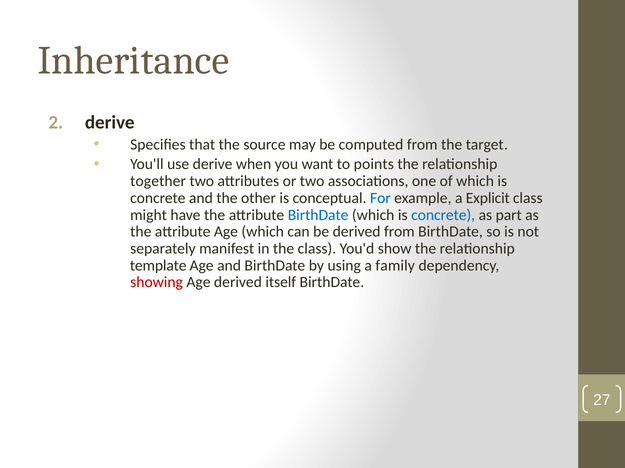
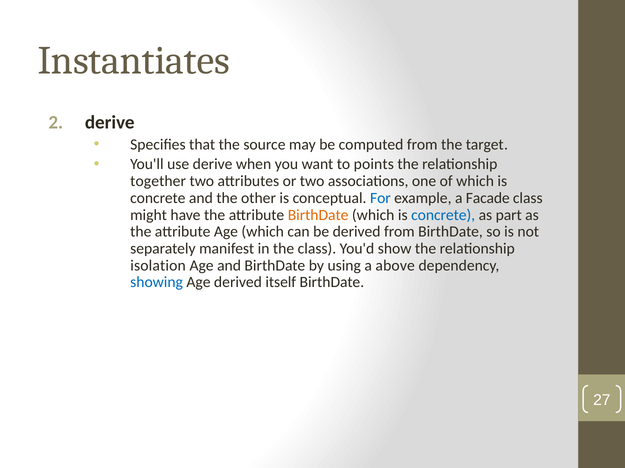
Inheritance: Inheritance -> Instantiates
Explicit: Explicit -> Facade
BirthDate at (318, 215) colour: blue -> orange
template: template -> isolation
family: family -> above
showing colour: red -> blue
